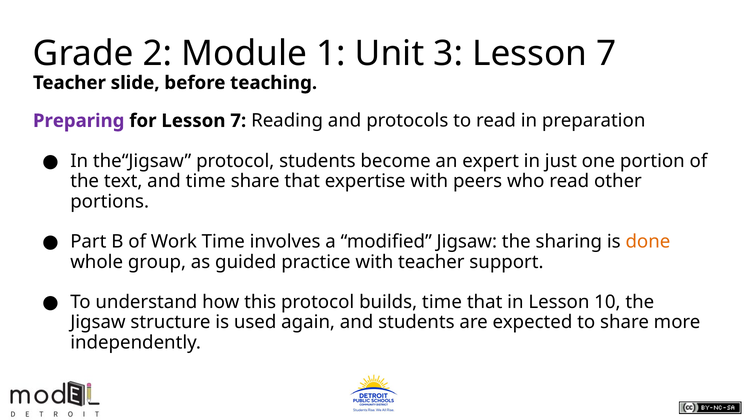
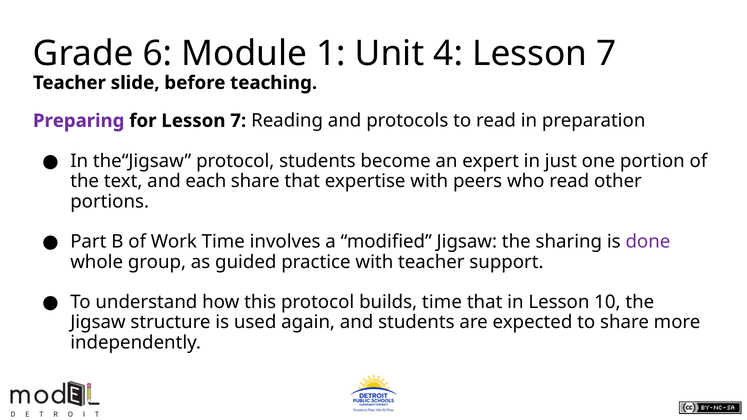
2: 2 -> 6
3: 3 -> 4
and time: time -> each
done colour: orange -> purple
